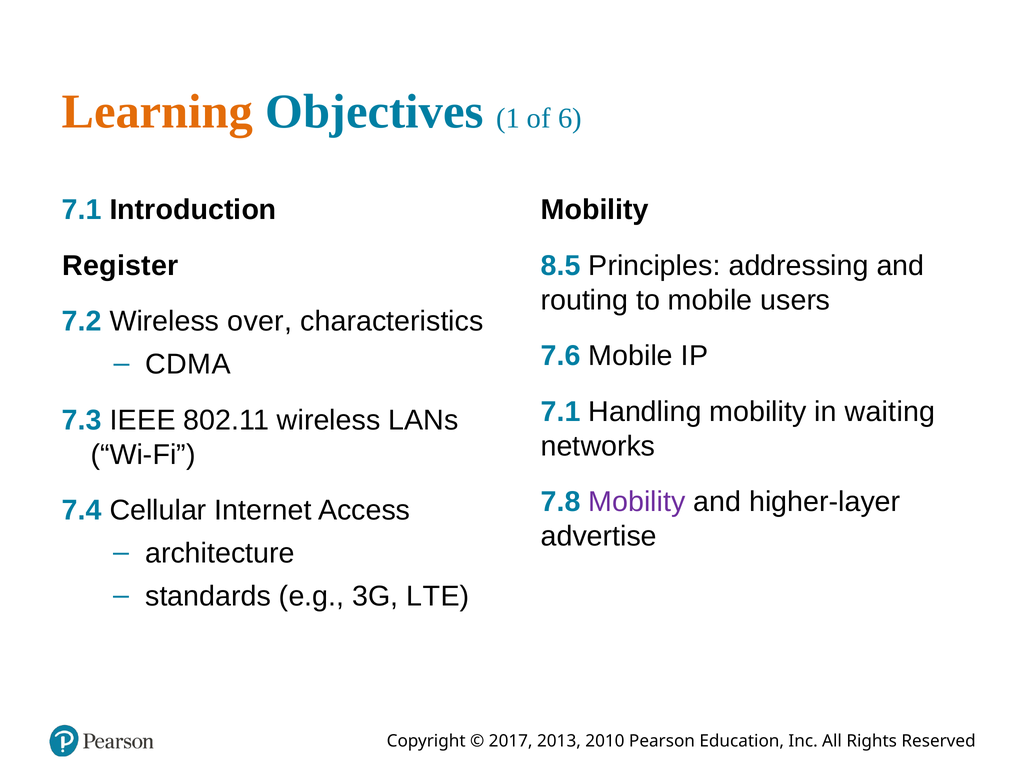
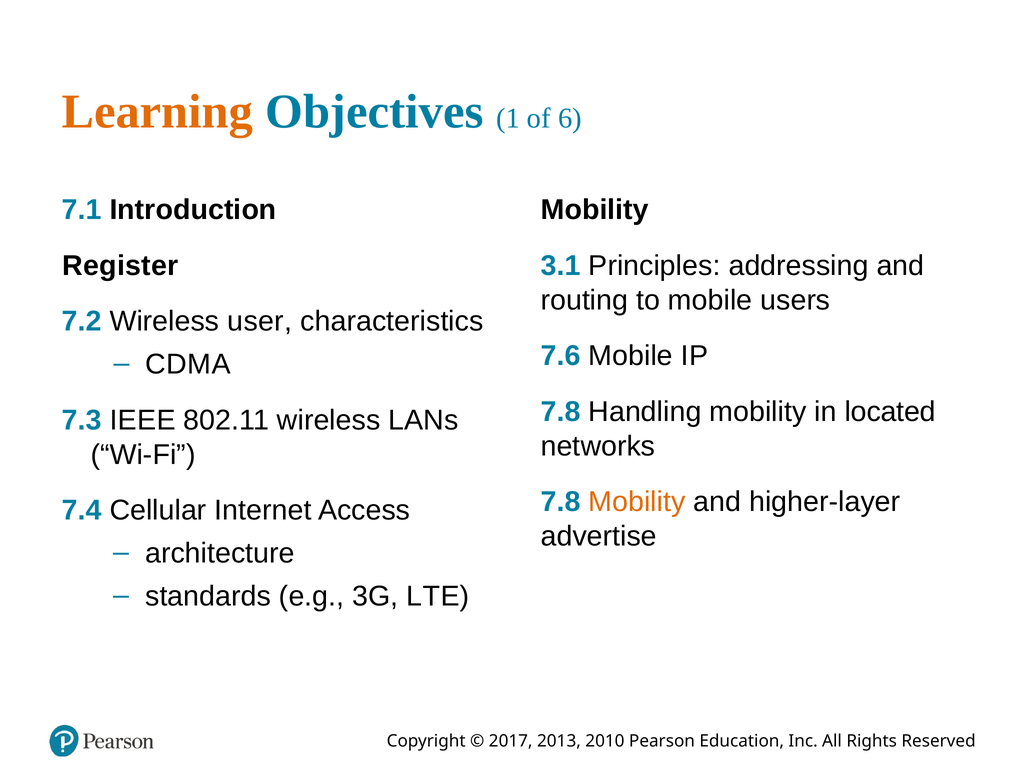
8.5: 8.5 -> 3.1
over: over -> user
7.1 at (561, 411): 7.1 -> 7.8
waiting: waiting -> located
Mobility at (637, 502) colour: purple -> orange
